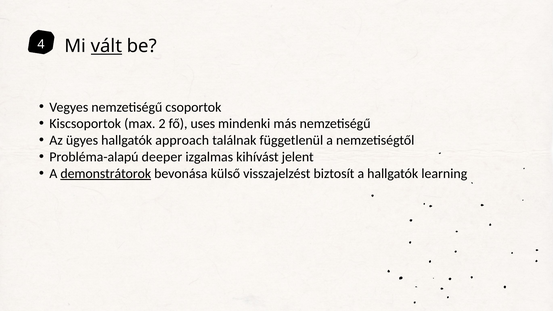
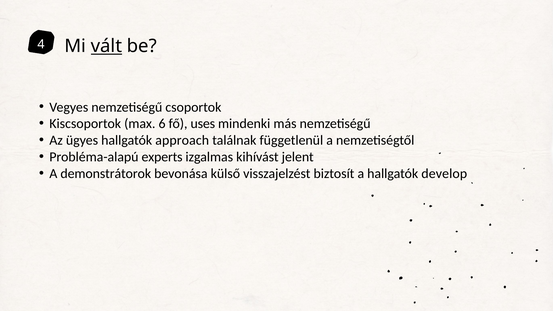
2: 2 -> 6
deeper: deeper -> experts
demonstrátorok underline: present -> none
learning: learning -> develop
